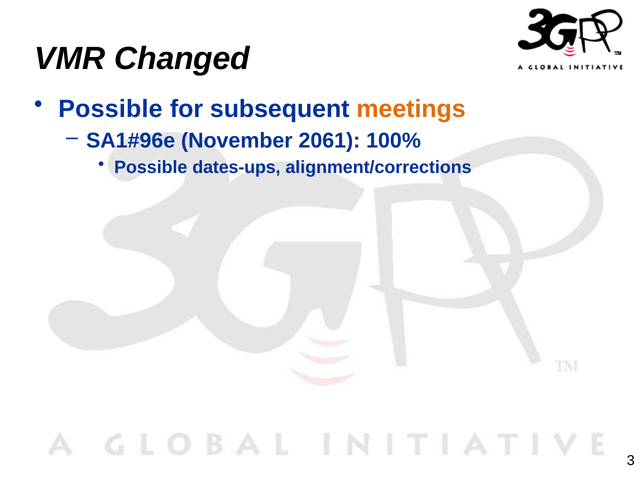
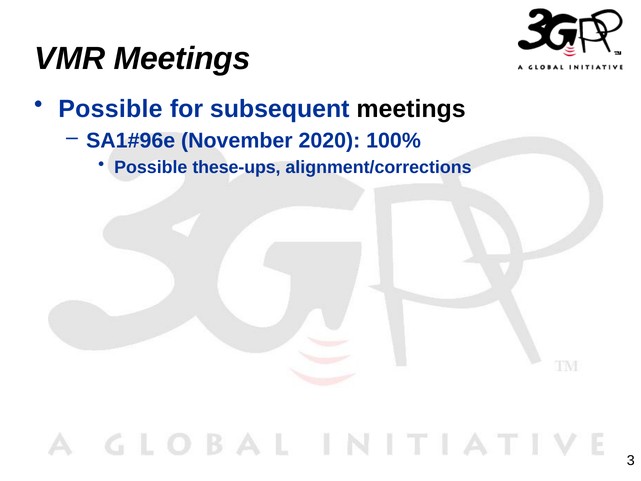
VMR Changed: Changed -> Meetings
meetings at (411, 109) colour: orange -> black
2061: 2061 -> 2020
dates-ups: dates-ups -> these-ups
